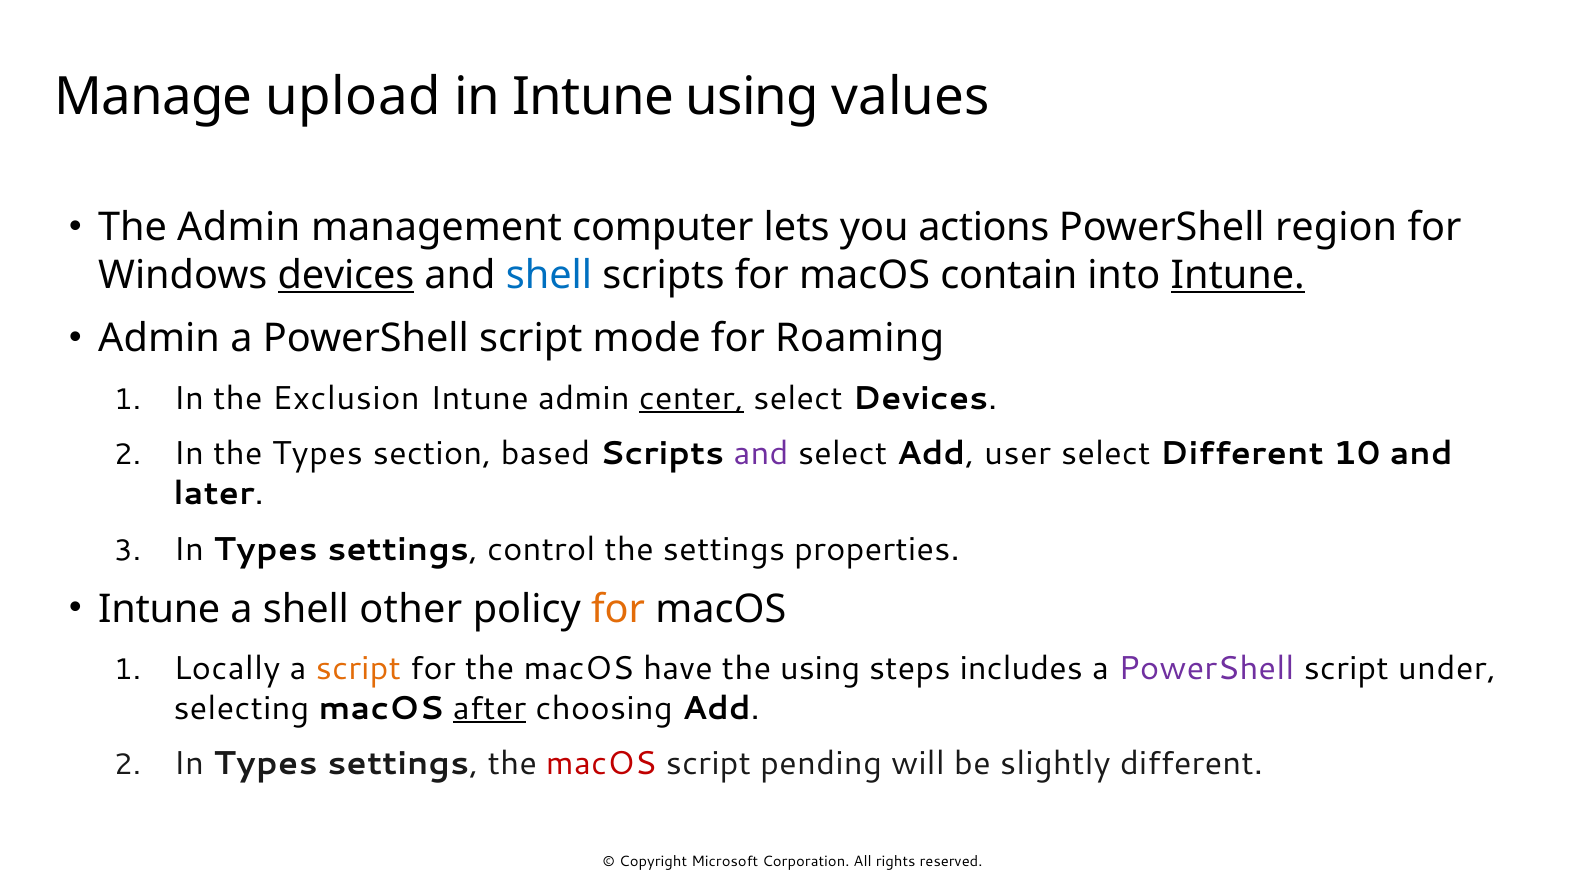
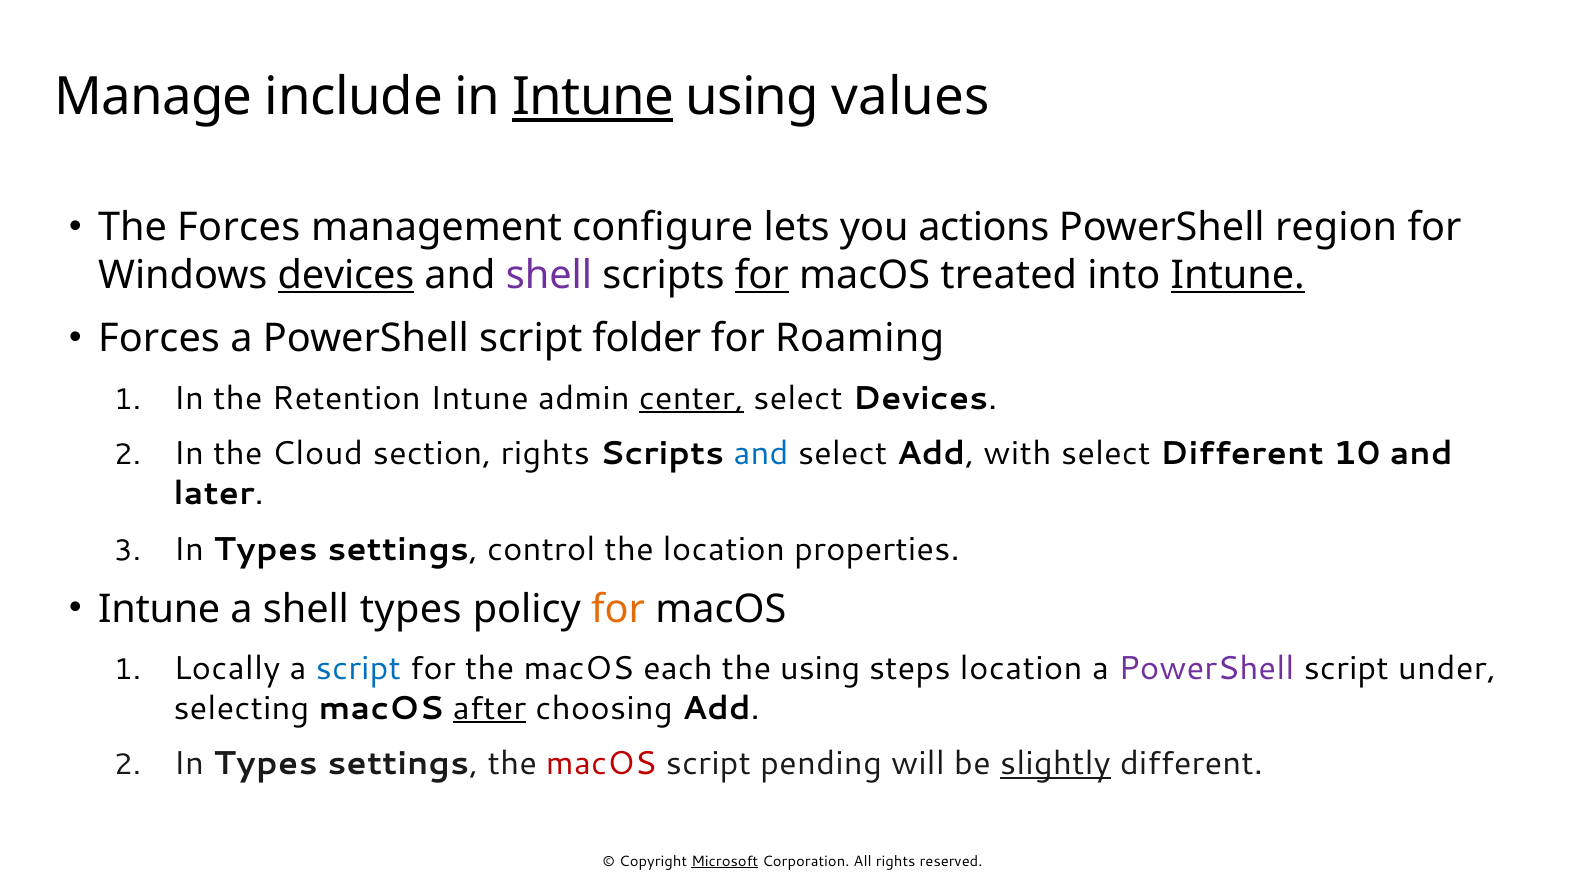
upload: upload -> include
Intune at (593, 97) underline: none -> present
The Admin: Admin -> Forces
computer: computer -> configure
shell at (549, 275) colour: blue -> purple
for at (762, 275) underline: none -> present
contain: contain -> treated
Admin at (159, 339): Admin -> Forces
mode: mode -> folder
Exclusion: Exclusion -> Retention
the Types: Types -> Cloud
section based: based -> rights
and at (761, 454) colour: purple -> blue
user: user -> with
the settings: settings -> location
shell other: other -> types
script at (358, 669) colour: orange -> blue
have: have -> each
steps includes: includes -> location
slightly underline: none -> present
Microsoft underline: none -> present
